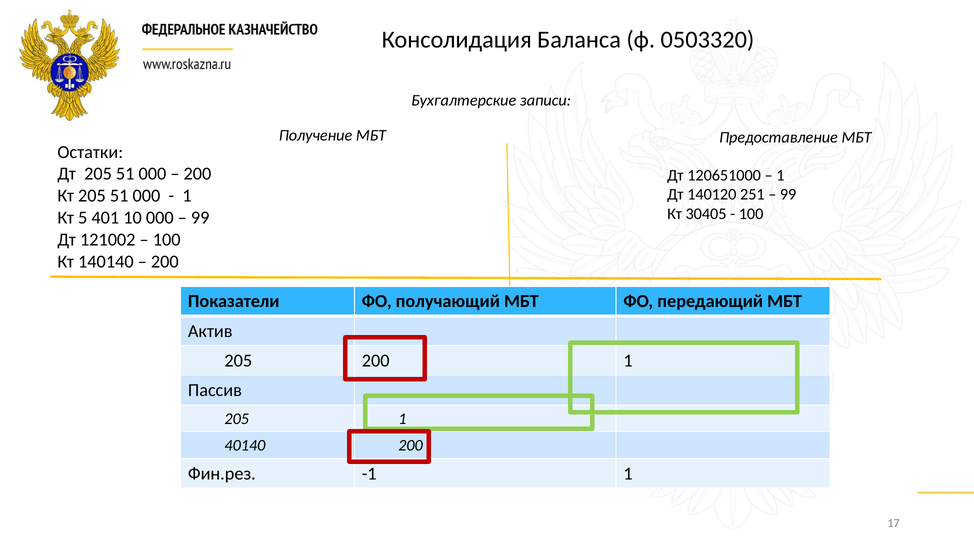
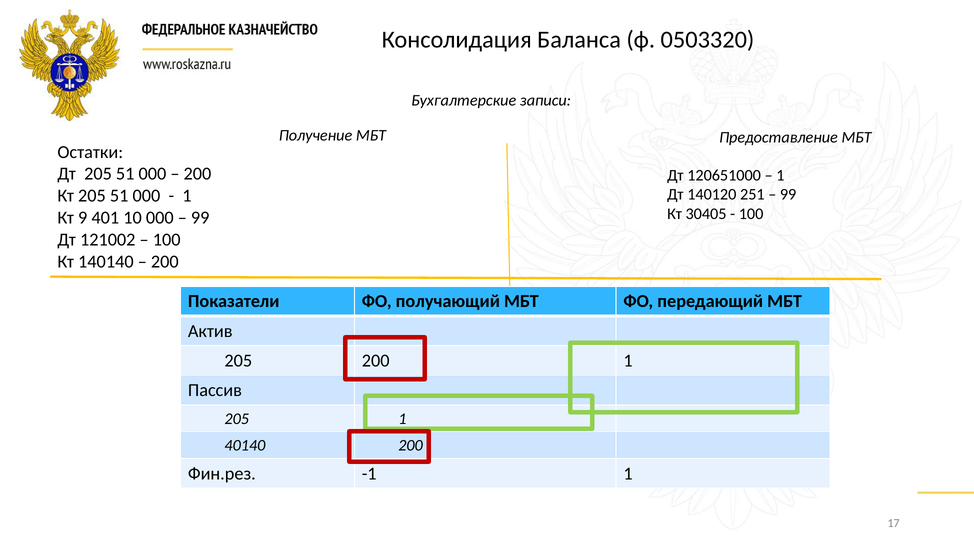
5: 5 -> 9
